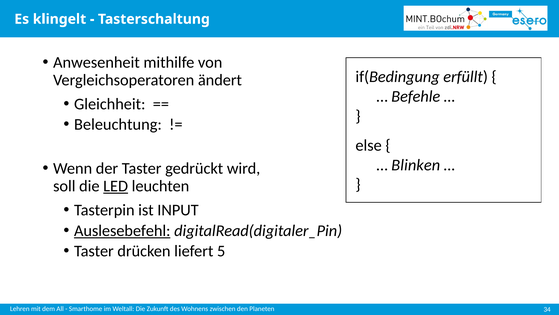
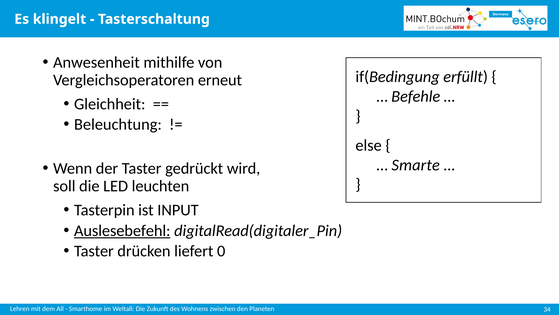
ändert: ändert -> erneut
Blinken: Blinken -> Smarte
LED underline: present -> none
5: 5 -> 0
